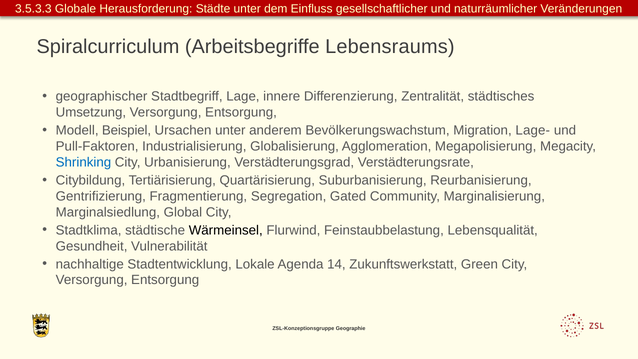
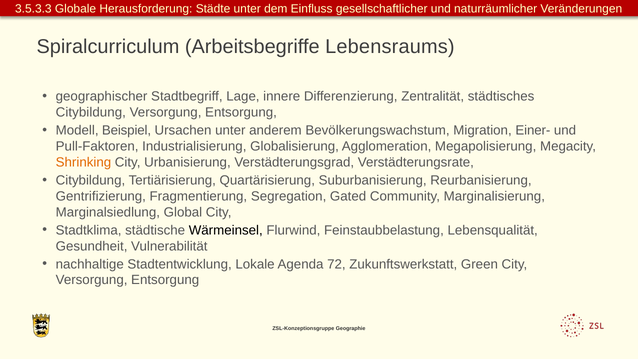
Umsetzung at (91, 112): Umsetzung -> Citybildung
Lage-: Lage- -> Einer-
Shrinking colour: blue -> orange
14: 14 -> 72
